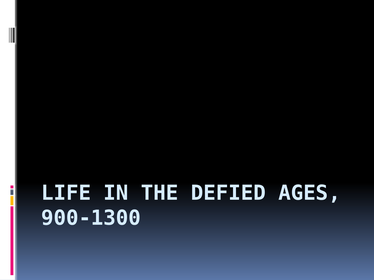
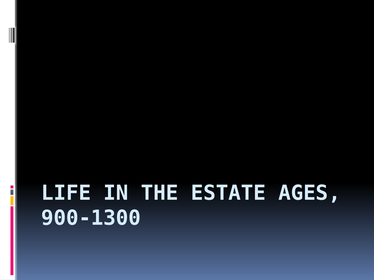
DEFIED: DEFIED -> ESTATE
